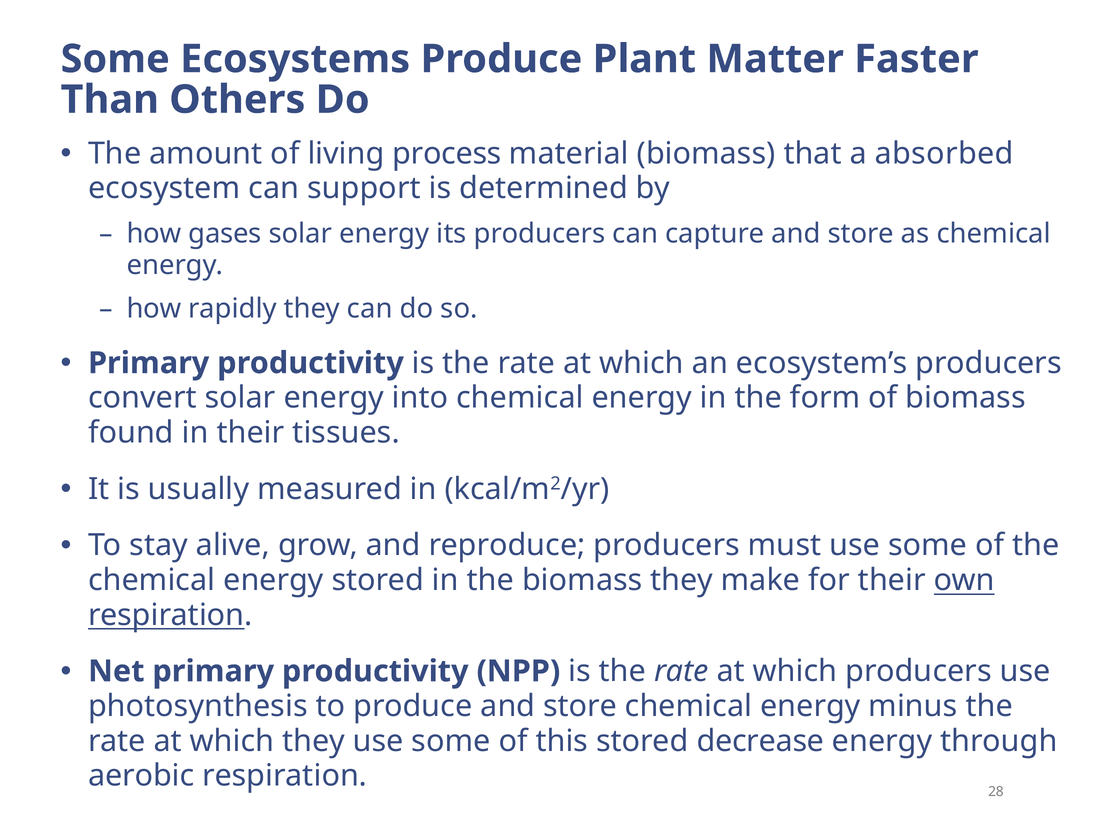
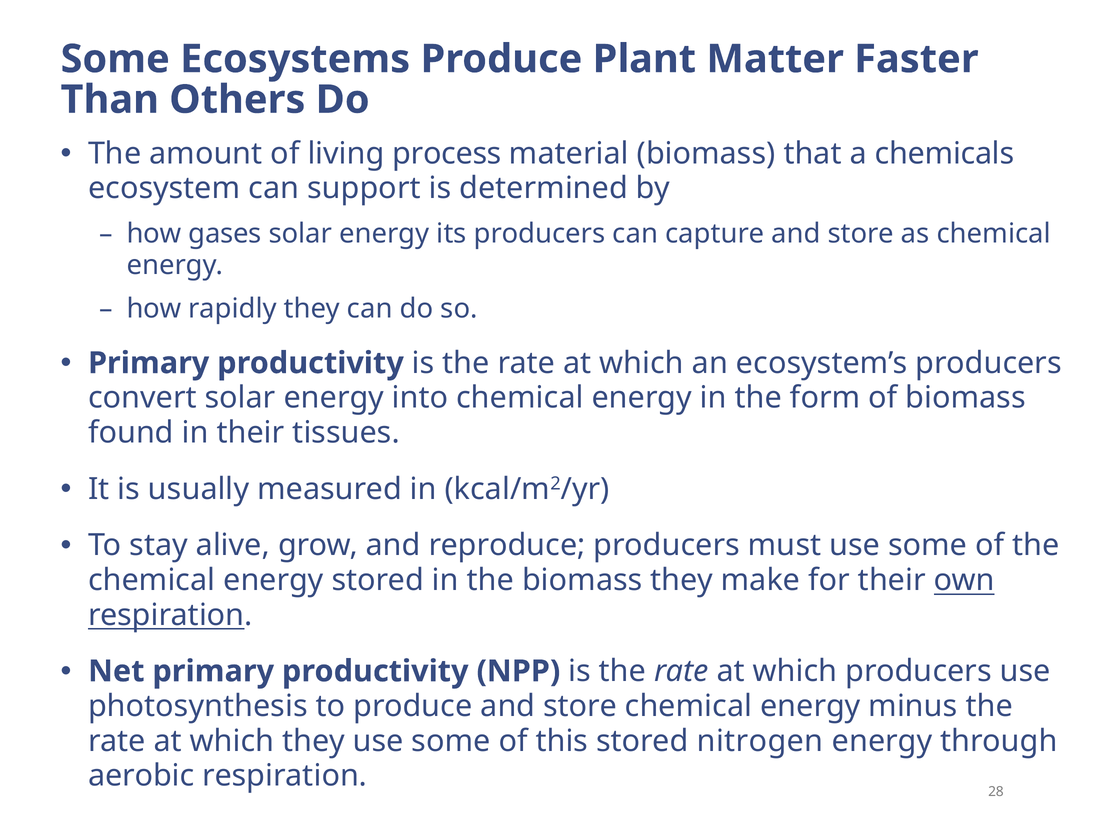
absorbed: absorbed -> chemicals
decrease: decrease -> nitrogen
